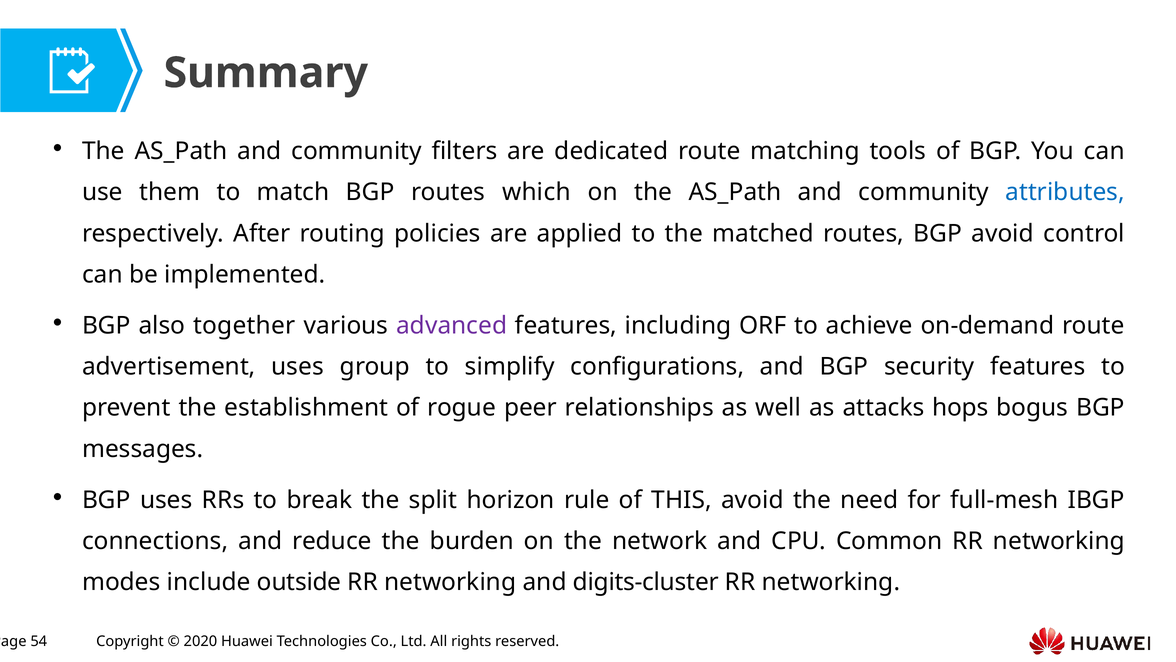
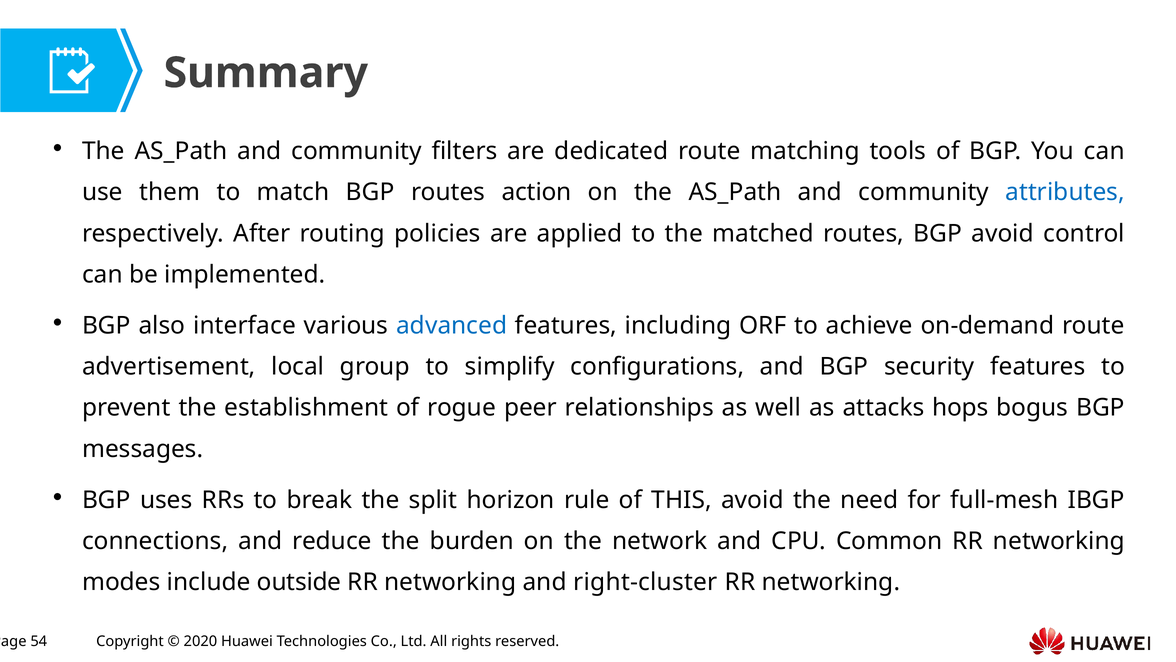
which: which -> action
together: together -> interface
advanced colour: purple -> blue
advertisement uses: uses -> local
digits-cluster: digits-cluster -> right-cluster
